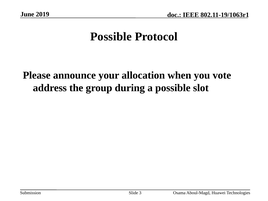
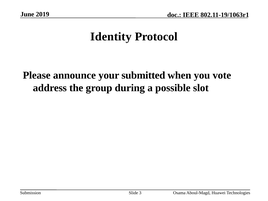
Possible at (111, 37): Possible -> Identity
allocation: allocation -> submitted
